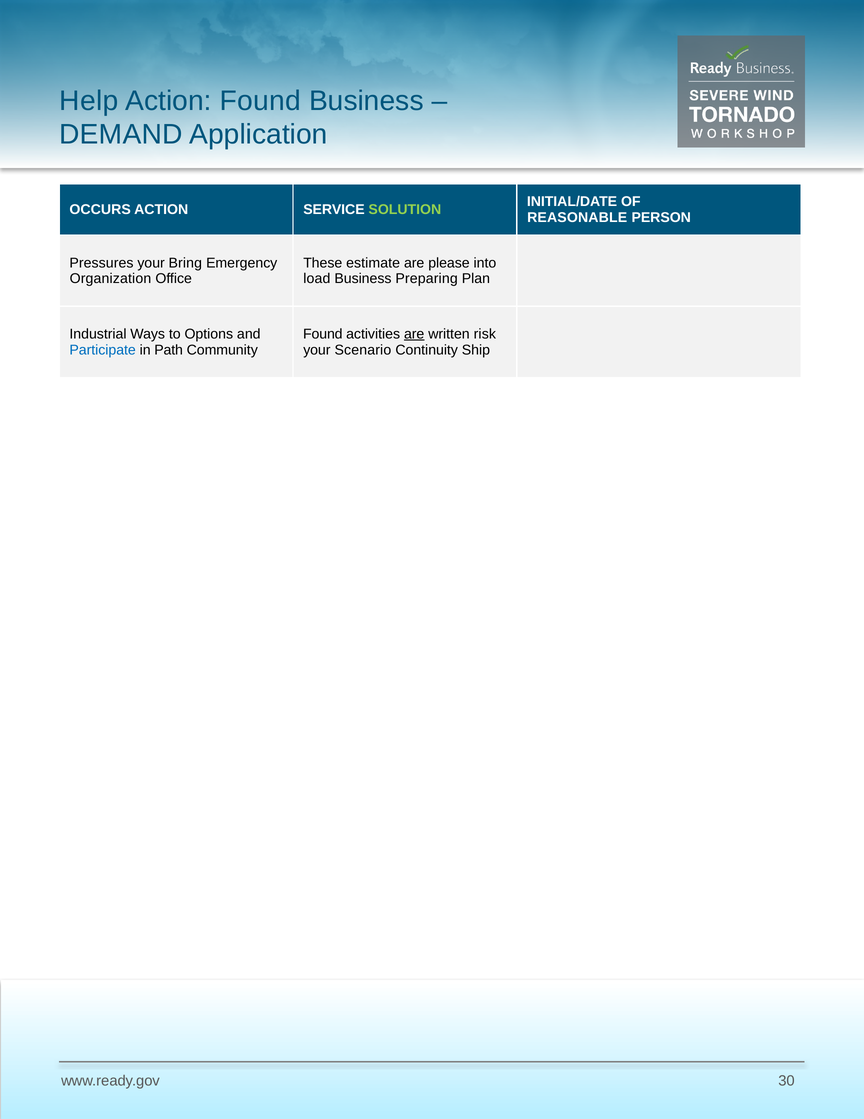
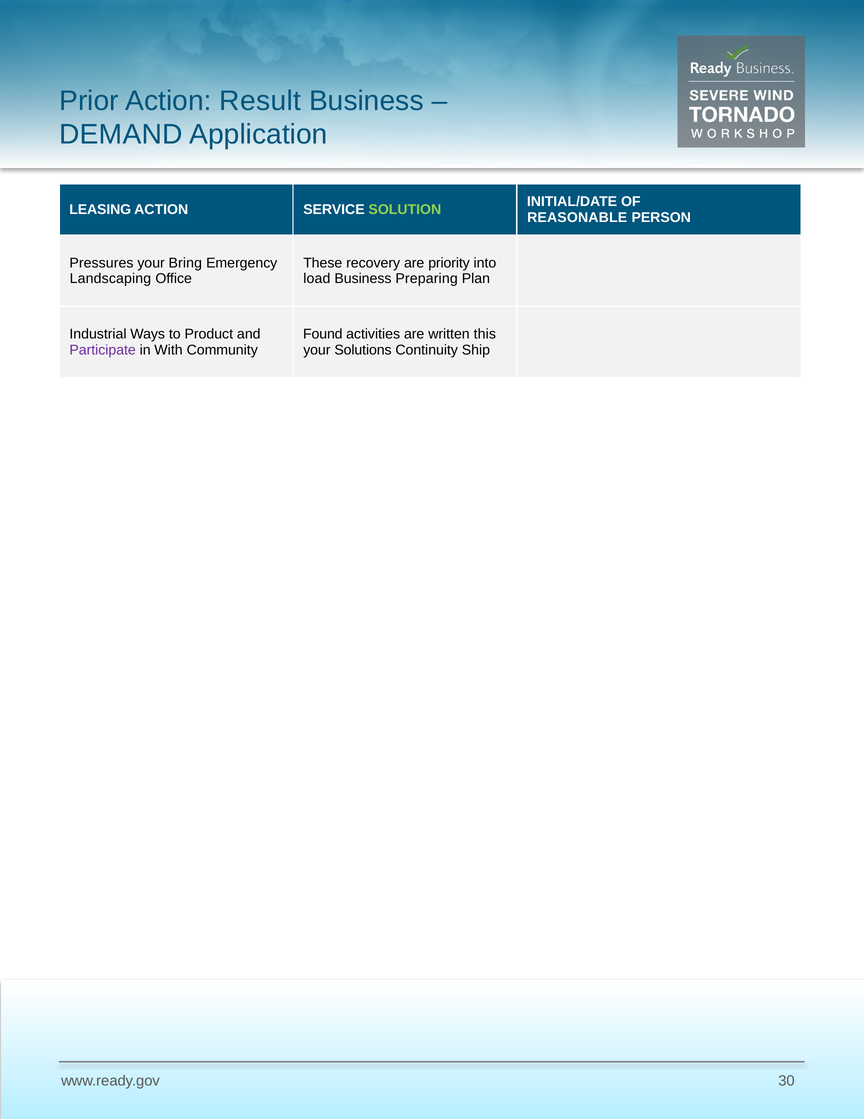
Help: Help -> Prior
Action Found: Found -> Result
OCCURS: OCCURS -> LEASING
estimate: estimate -> recovery
please: please -> priority
Organization: Organization -> Landscaping
Options: Options -> Product
are at (414, 334) underline: present -> none
risk: risk -> this
Participate colour: blue -> purple
Path: Path -> With
Scenario: Scenario -> Solutions
